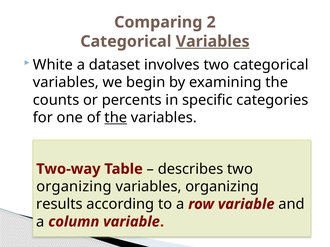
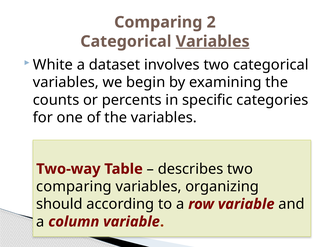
the at (116, 118) underline: present -> none
organizing at (74, 187): organizing -> comparing
results: results -> should
